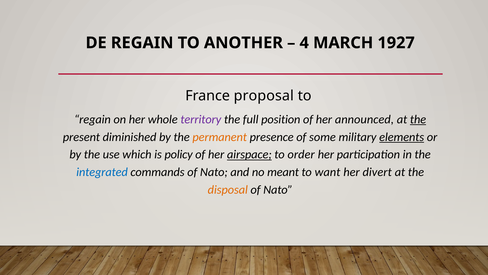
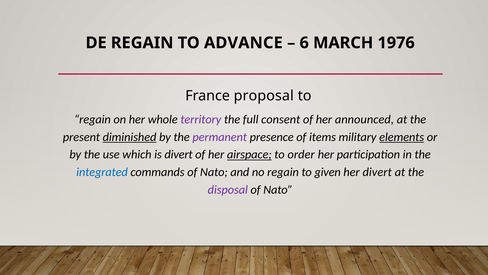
ANOTHER: ANOTHER -> ADVANCE
4: 4 -> 6
1927: 1927 -> 1976
position: position -> consent
the at (418, 119) underline: present -> none
diminished underline: none -> present
permanent colour: orange -> purple
some: some -> items
is policy: policy -> divert
no meant: meant -> regain
want: want -> given
disposal colour: orange -> purple
